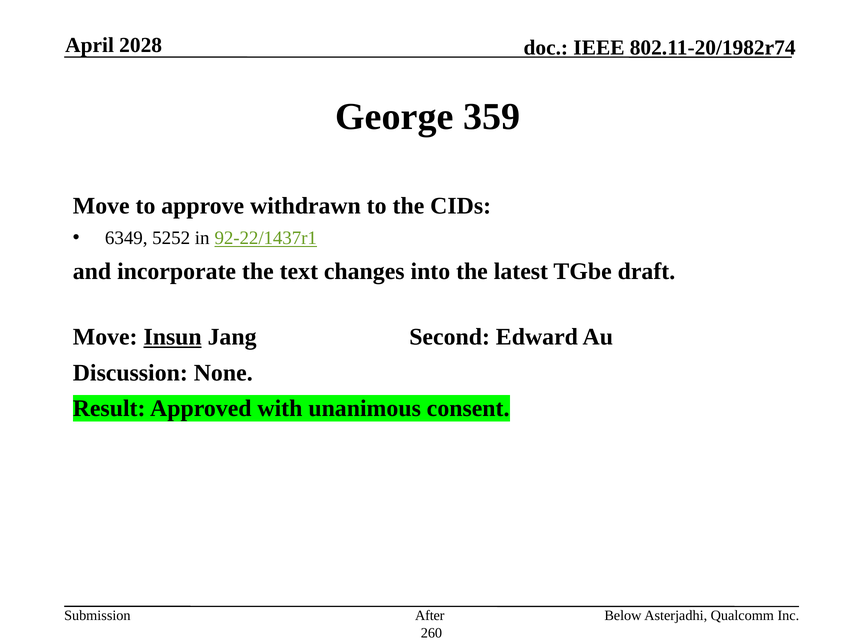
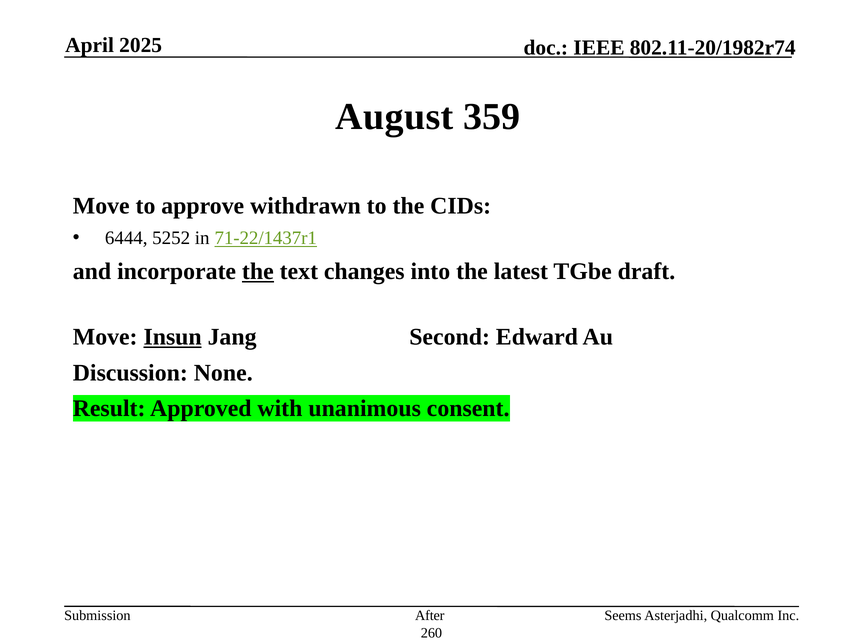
2028: 2028 -> 2025
George: George -> August
6349: 6349 -> 6444
92-22/1437r1: 92-22/1437r1 -> 71-22/1437r1
the at (258, 271) underline: none -> present
Below: Below -> Seems
